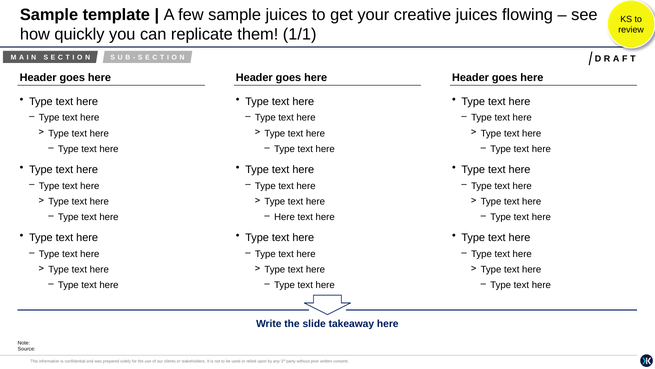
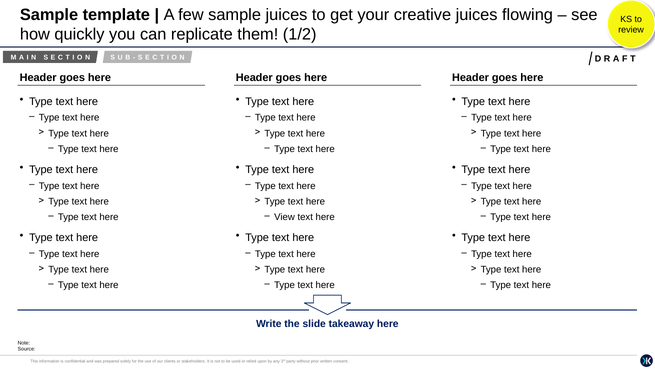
1/1: 1/1 -> 1/2
Here at (284, 217): Here -> View
